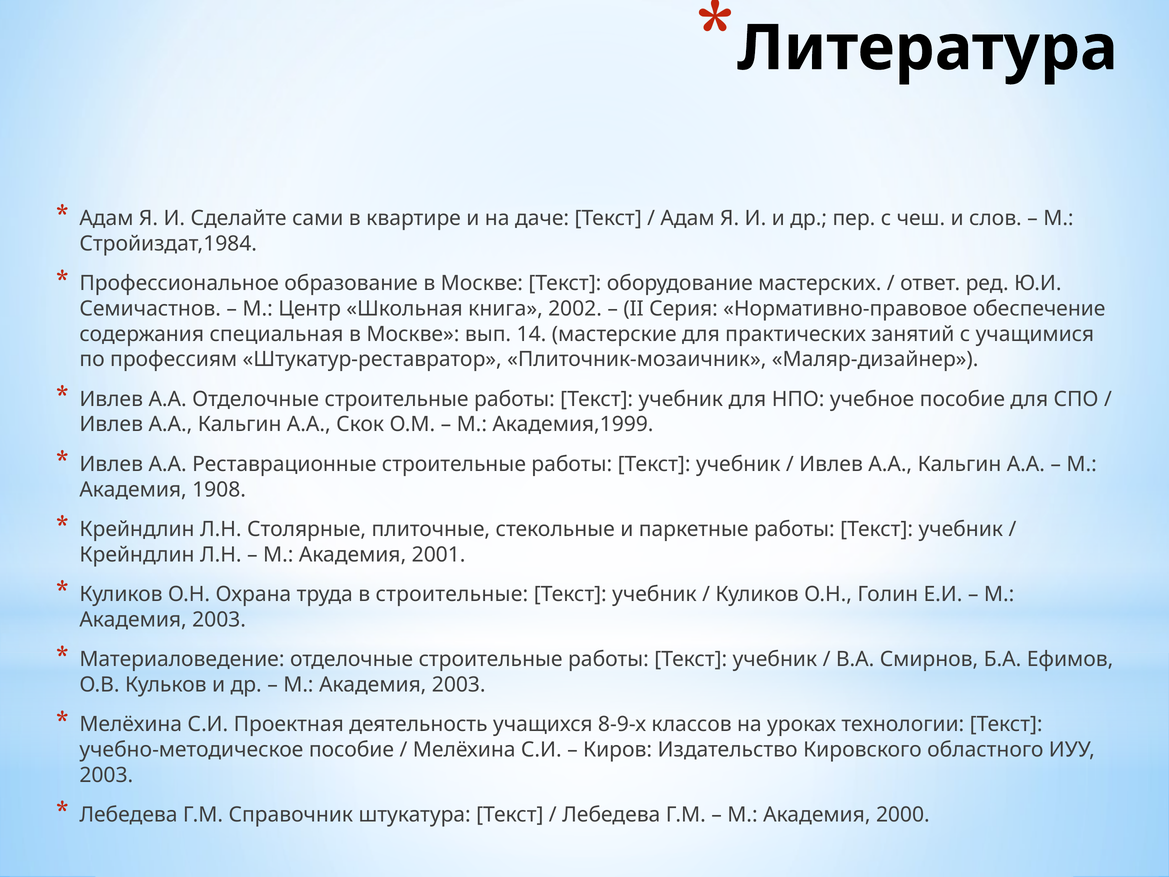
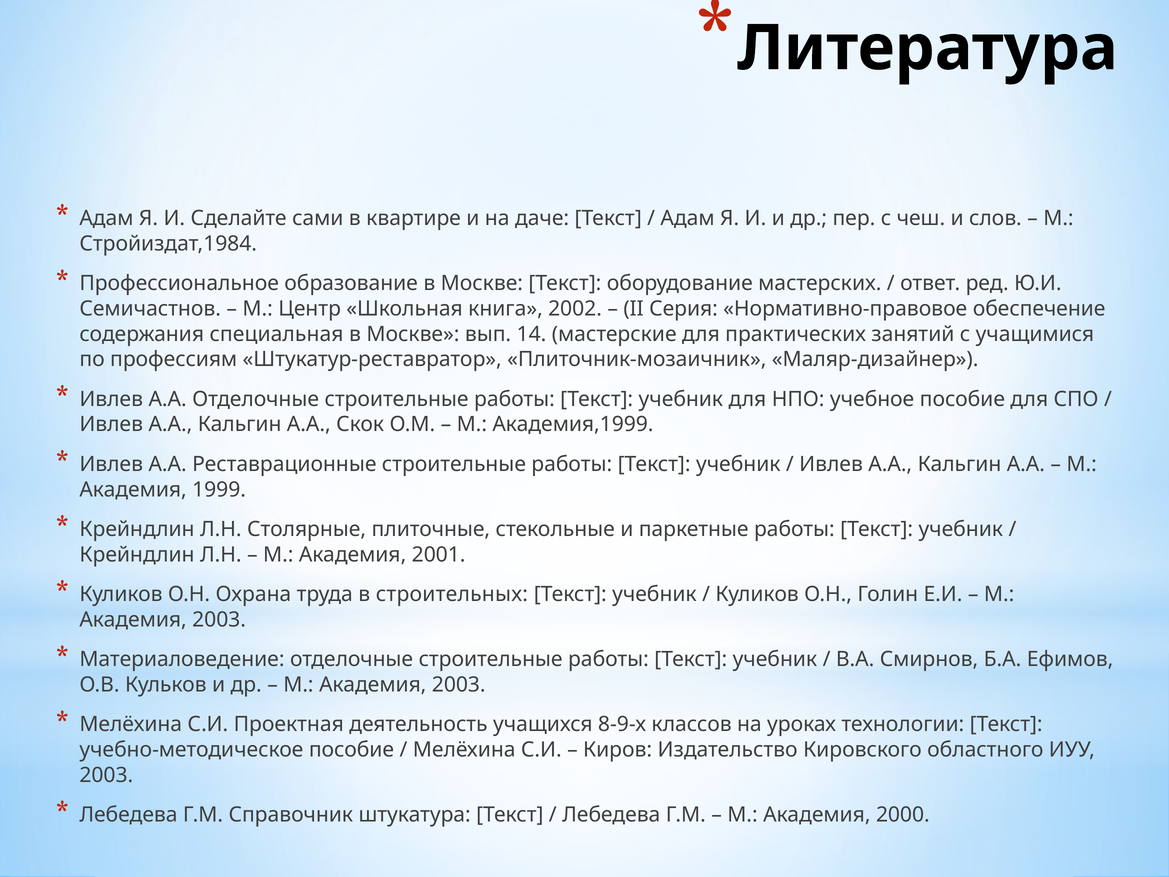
1908: 1908 -> 1999
в строительные: строительные -> строительных
